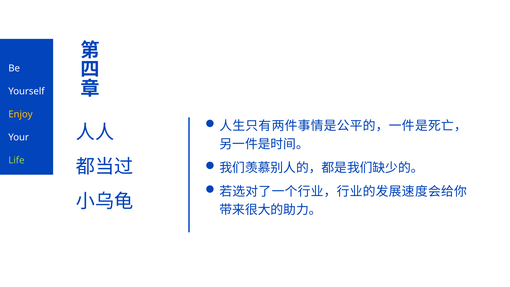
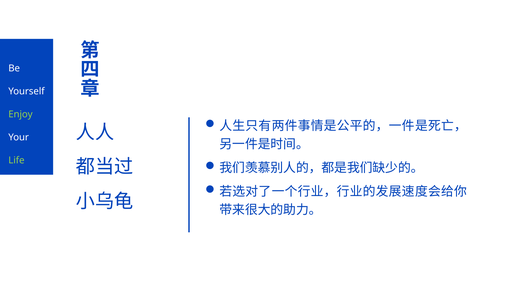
Enjoy colour: yellow -> light green
